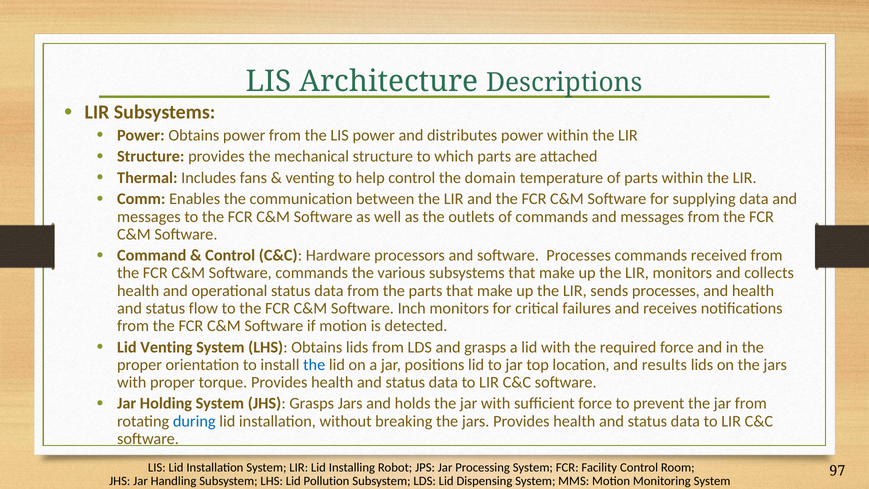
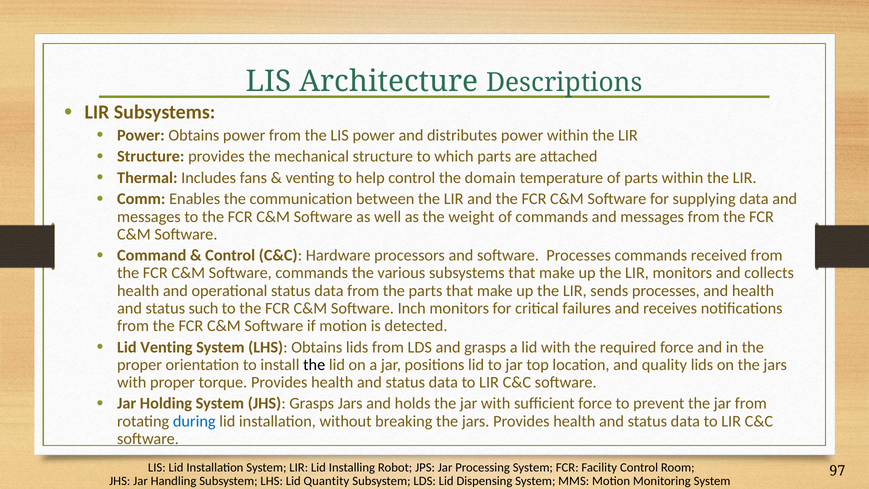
outlets: outlets -> weight
flow: flow -> such
the at (314, 365) colour: blue -> black
results: results -> quality
Pollution: Pollution -> Quantity
